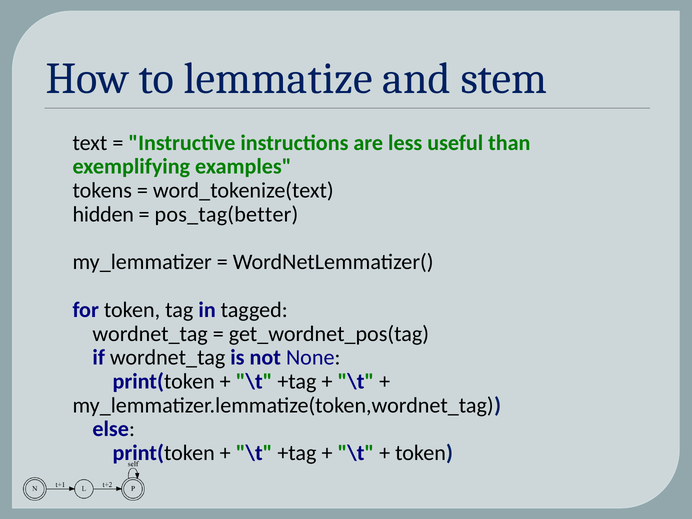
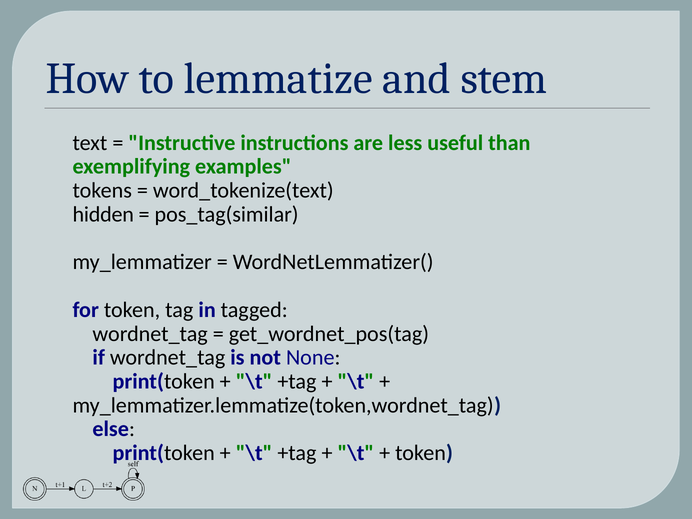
pos_tag(better: pos_tag(better -> pos_tag(similar
